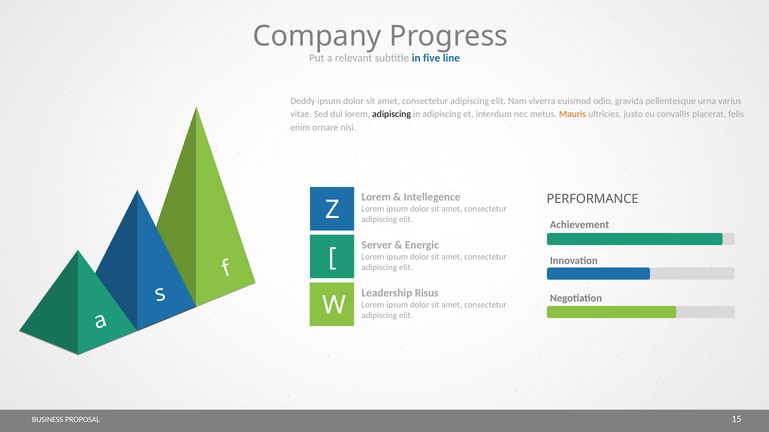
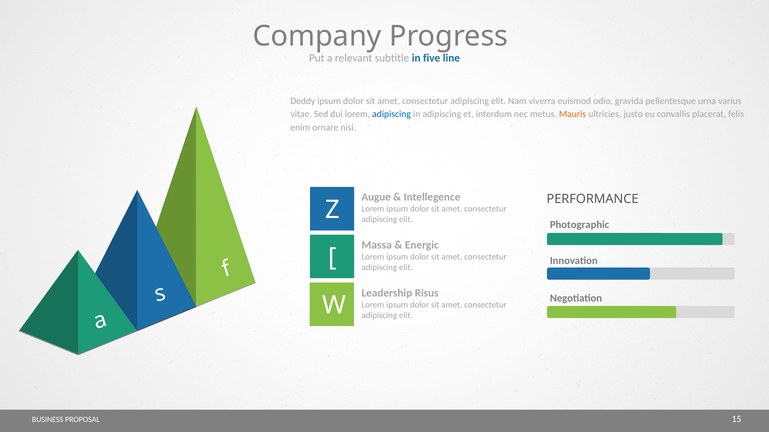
adipiscing at (392, 114) colour: black -> blue
Lorem at (376, 197): Lorem -> Augue
Achievement: Achievement -> Photographic
Server: Server -> Massa
